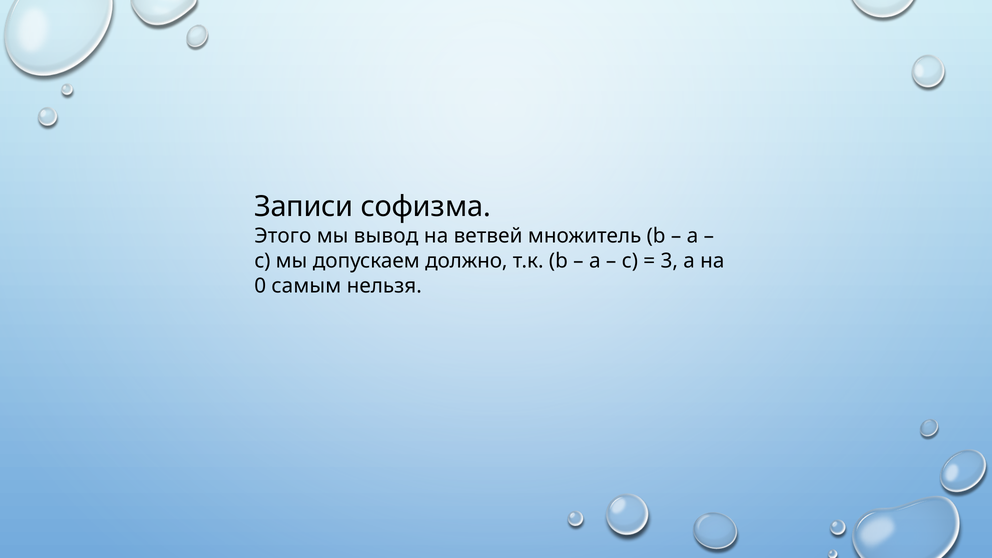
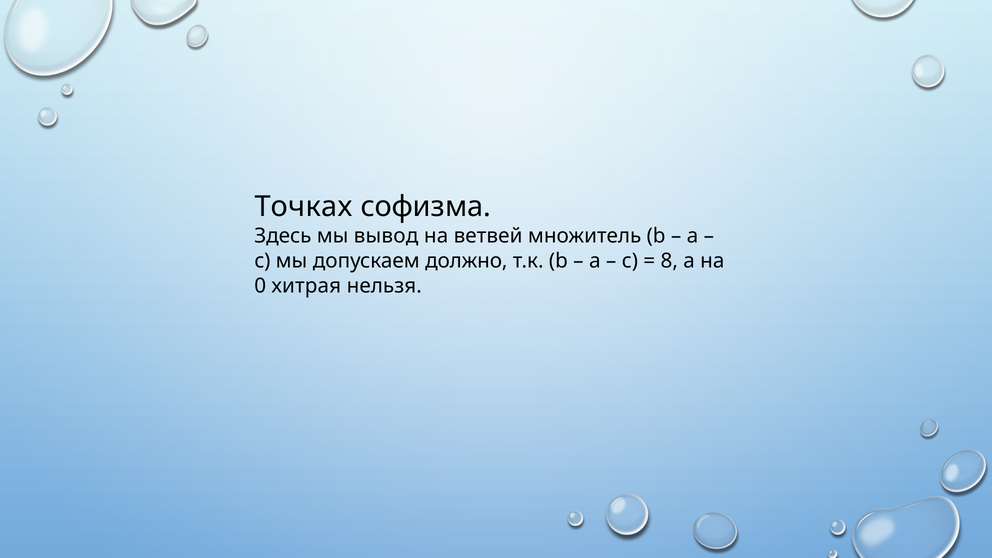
Записи: Записи -> Точках
Этого: Этого -> Здесь
3: 3 -> 8
самым: самым -> хитрая
